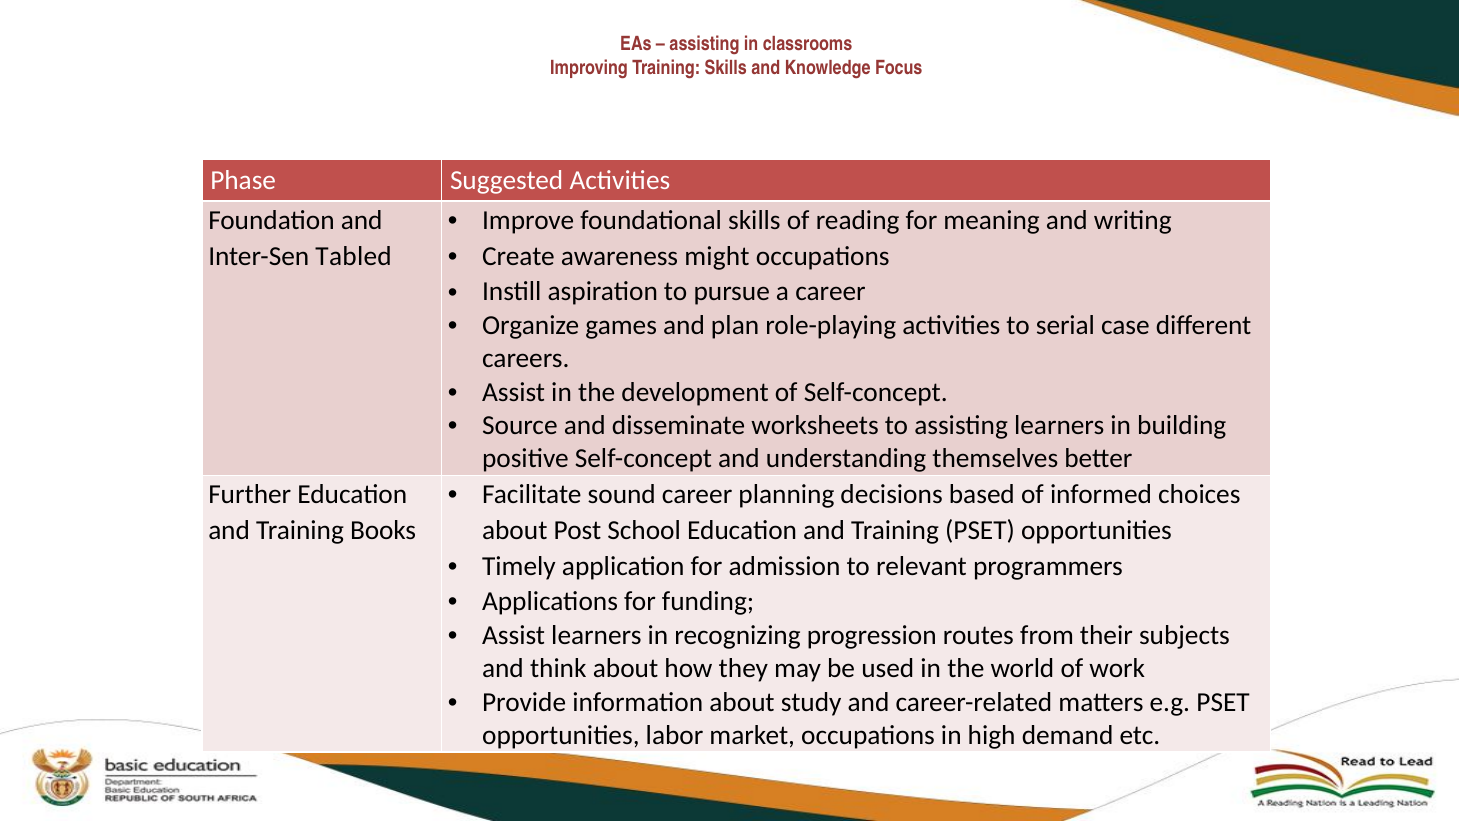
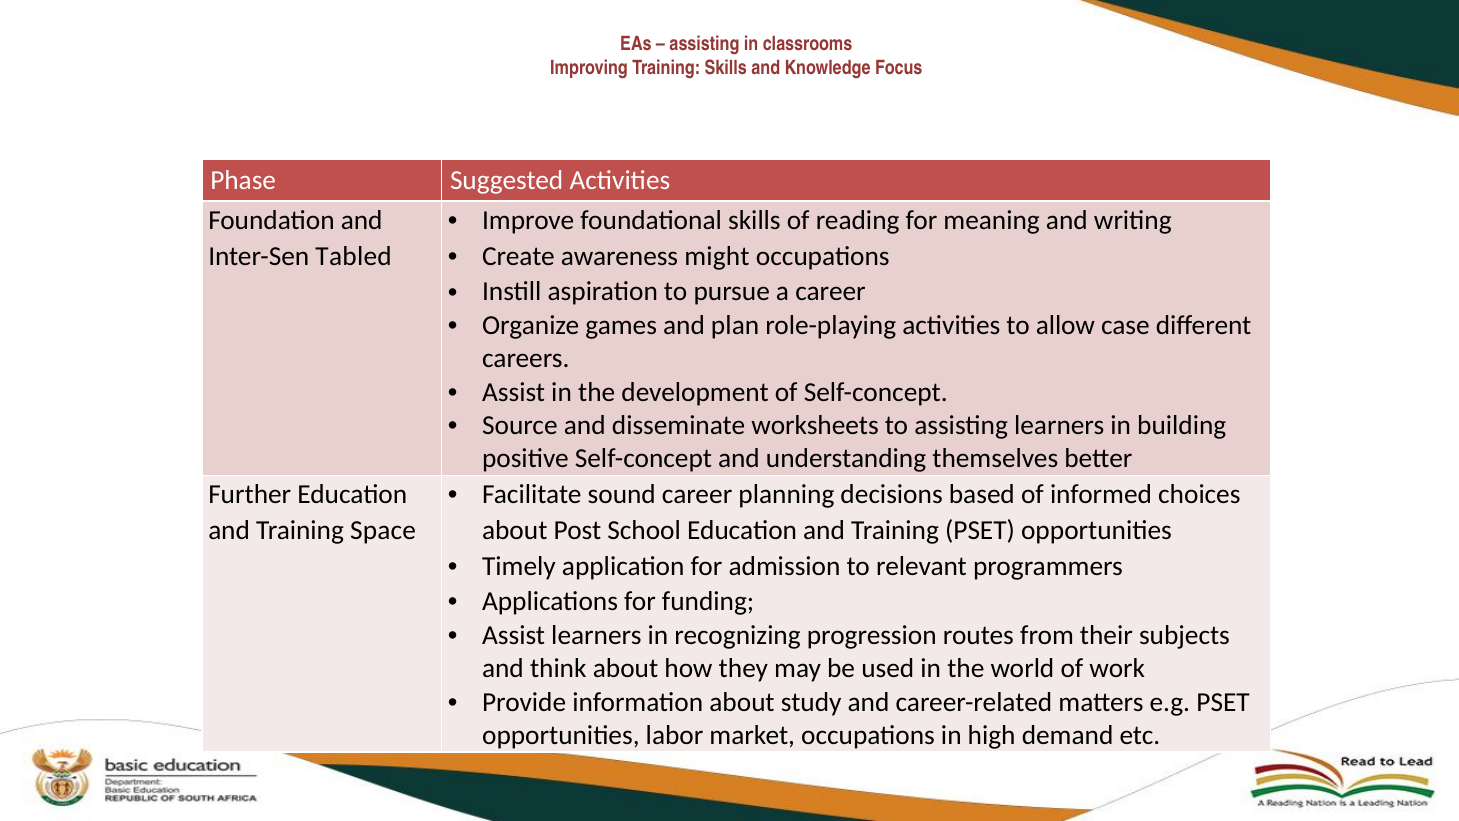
serial: serial -> allow
Books: Books -> Space
